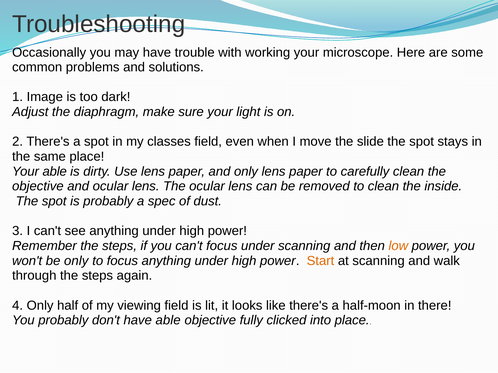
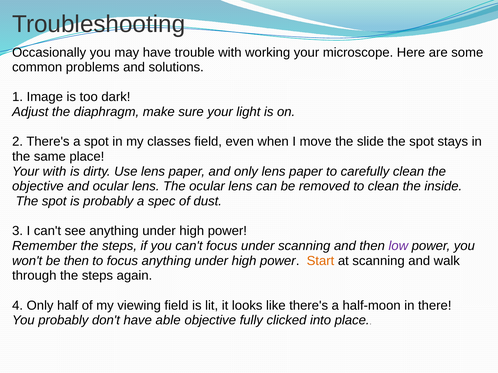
Your able: able -> with
low colour: orange -> purple
be only: only -> then
